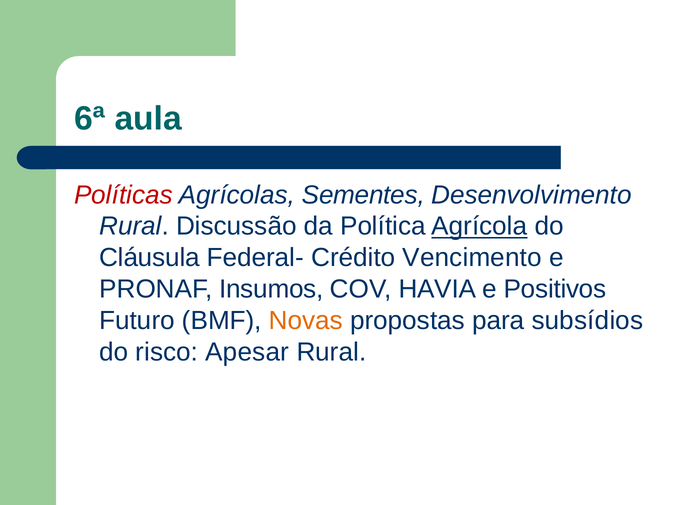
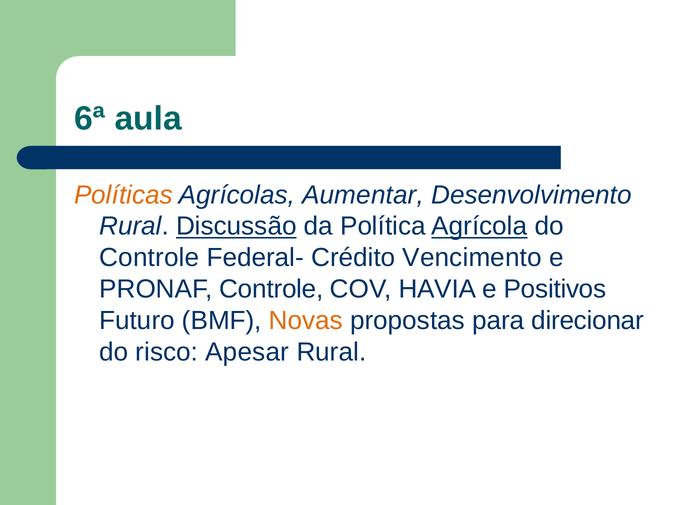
Políticas colour: red -> orange
Sementes: Sementes -> Aumentar
Discussão underline: none -> present
Cláusula at (149, 258): Cláusula -> Controle
PRONAF Insumos: Insumos -> Controle
subsídios: subsídios -> direcionar
